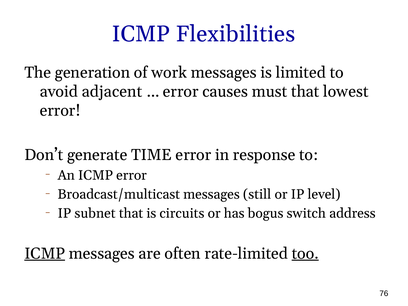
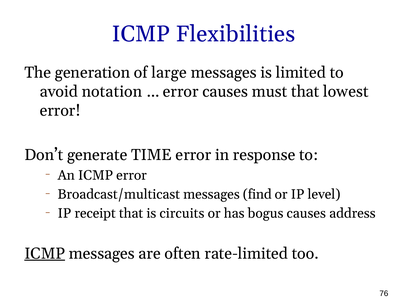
work: work -> large
adjacent: adjacent -> notation
still: still -> find
subnet: subnet -> receipt
bogus switch: switch -> causes
too underline: present -> none
